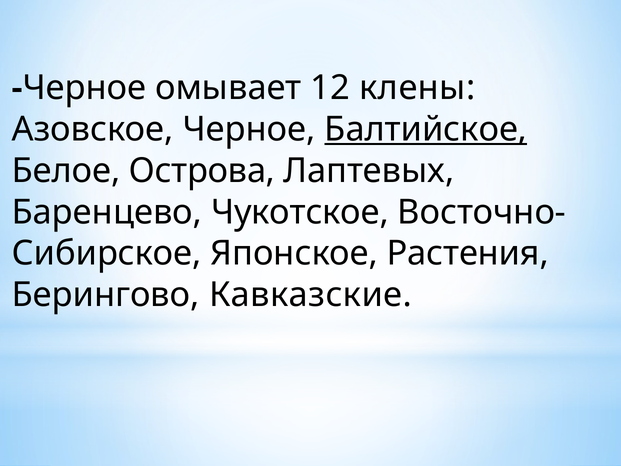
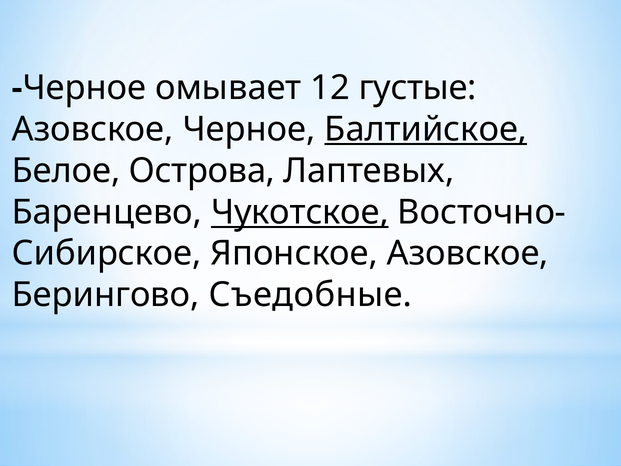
клены: клены -> густые
Чукотское underline: none -> present
Японское Растения: Растения -> Азовское
Кавказские: Кавказские -> Съедобные
